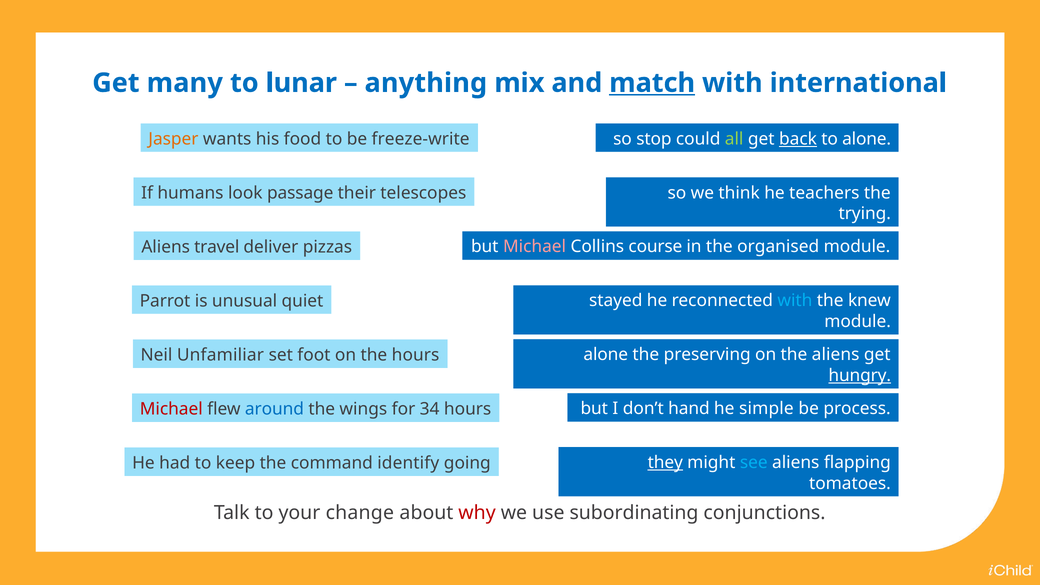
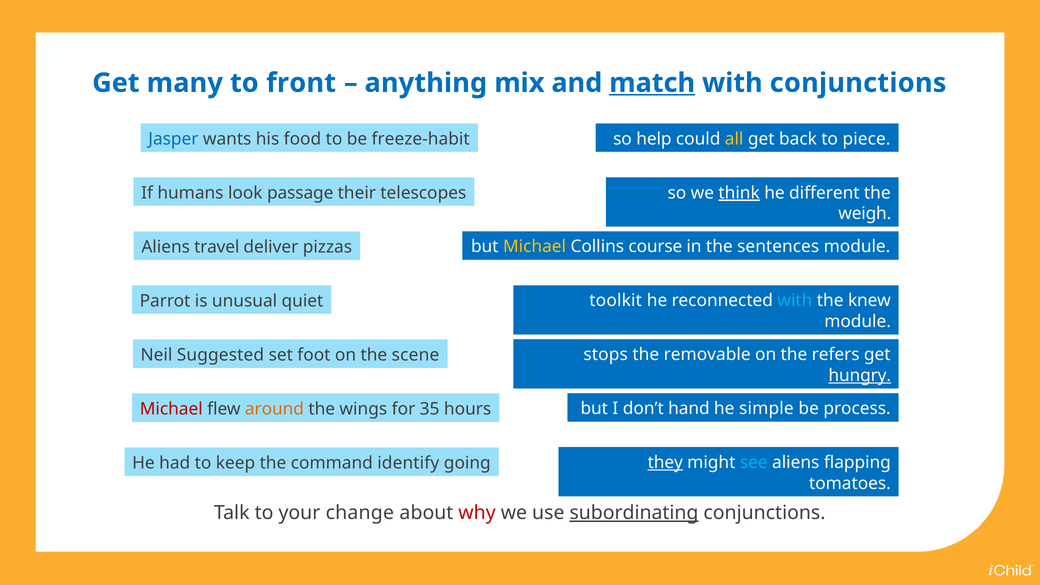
lunar: lunar -> front
with international: international -> conjunctions
Jasper colour: orange -> blue
freeze-write: freeze-write -> freeze-habit
stop: stop -> help
all colour: light green -> yellow
back underline: present -> none
to alone: alone -> piece
think underline: none -> present
teachers: teachers -> different
trying: trying -> weigh
Michael at (535, 247) colour: pink -> yellow
organised: organised -> sentences
stayed: stayed -> toolkit
alone at (606, 355): alone -> stops
preserving: preserving -> removable
the aliens: aliens -> refers
Unfamiliar: Unfamiliar -> Suggested
the hours: hours -> scene
around colour: blue -> orange
34: 34 -> 35
subordinating underline: none -> present
